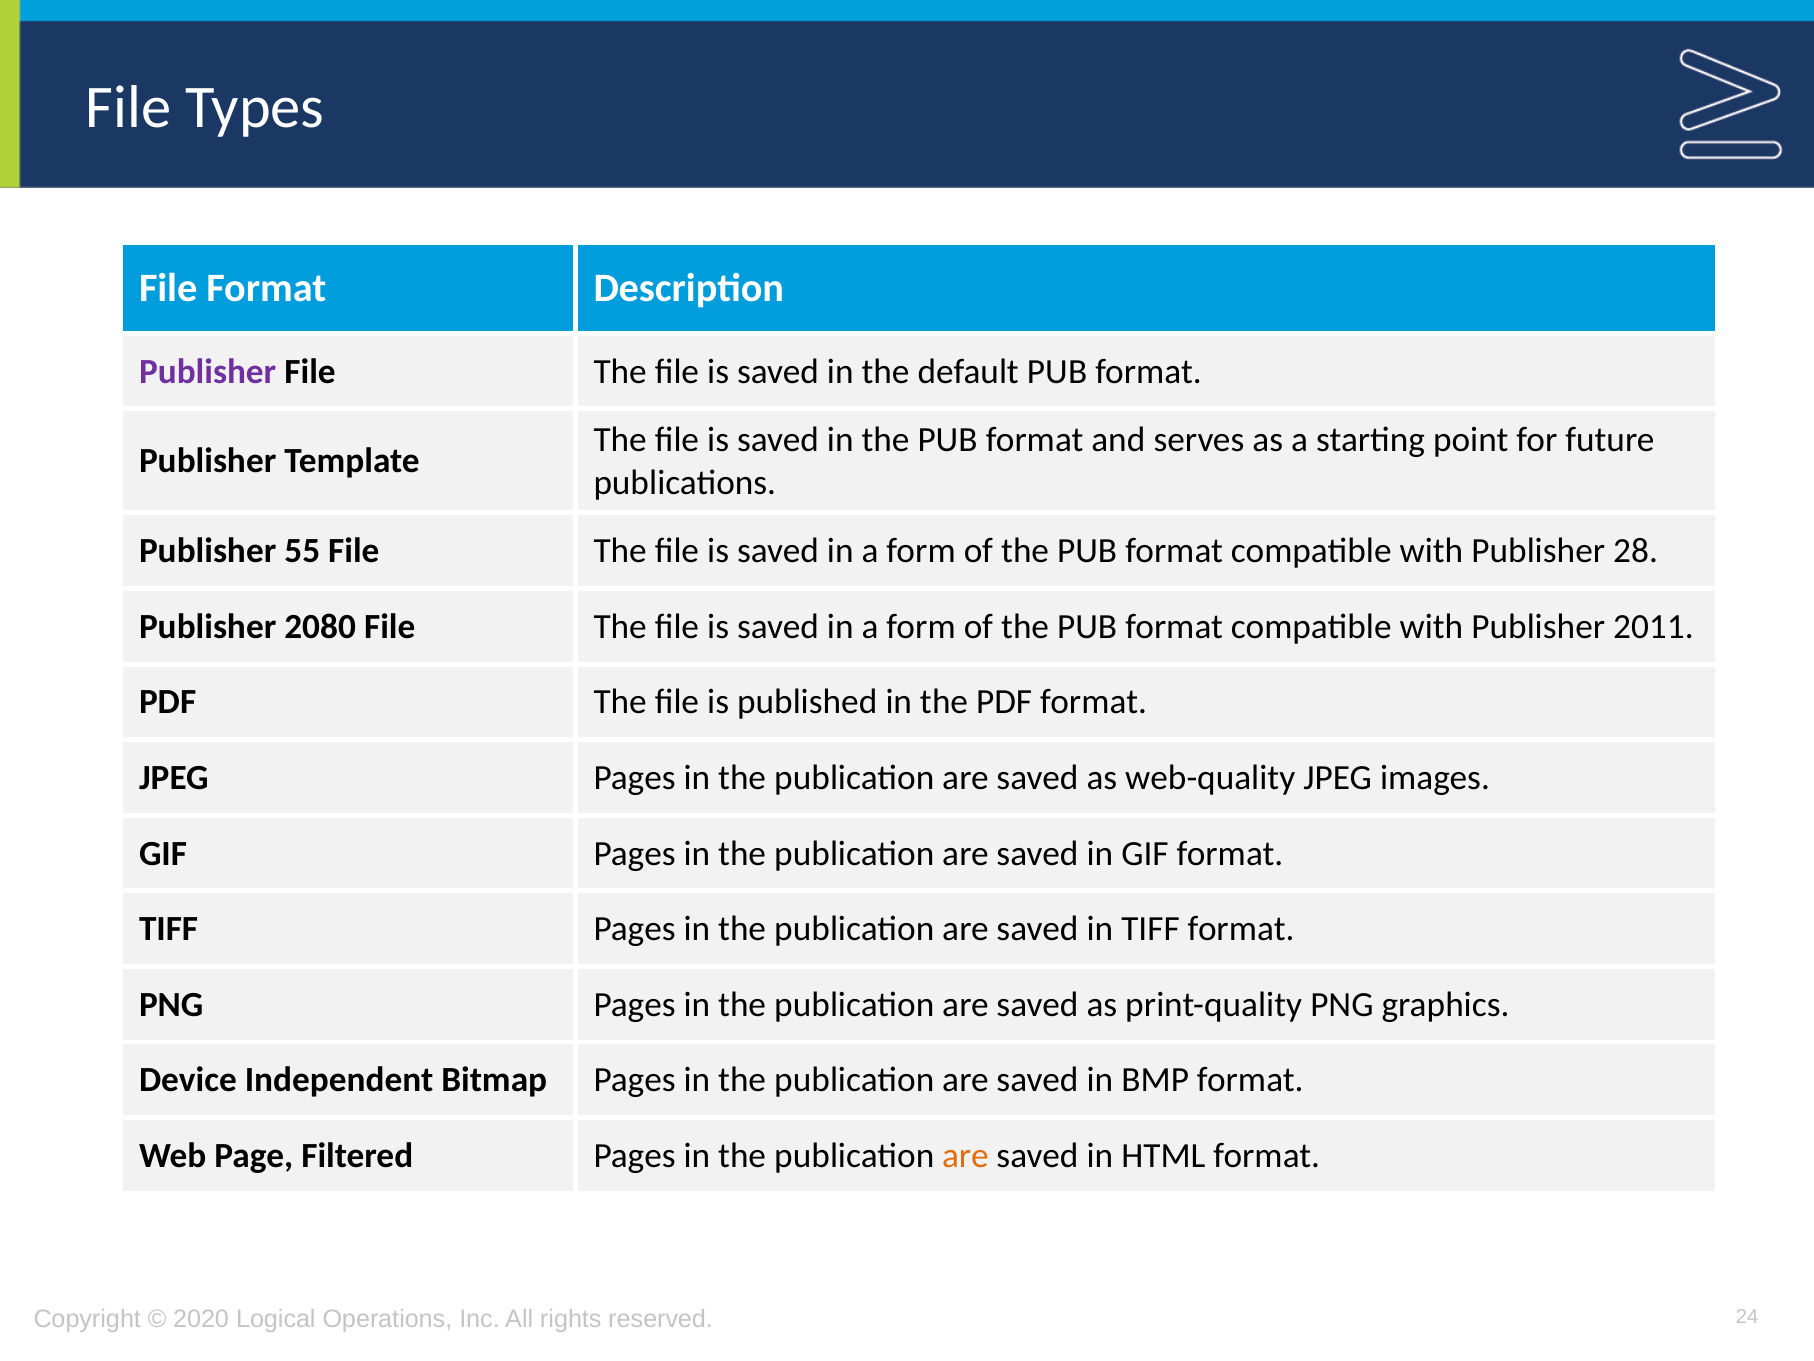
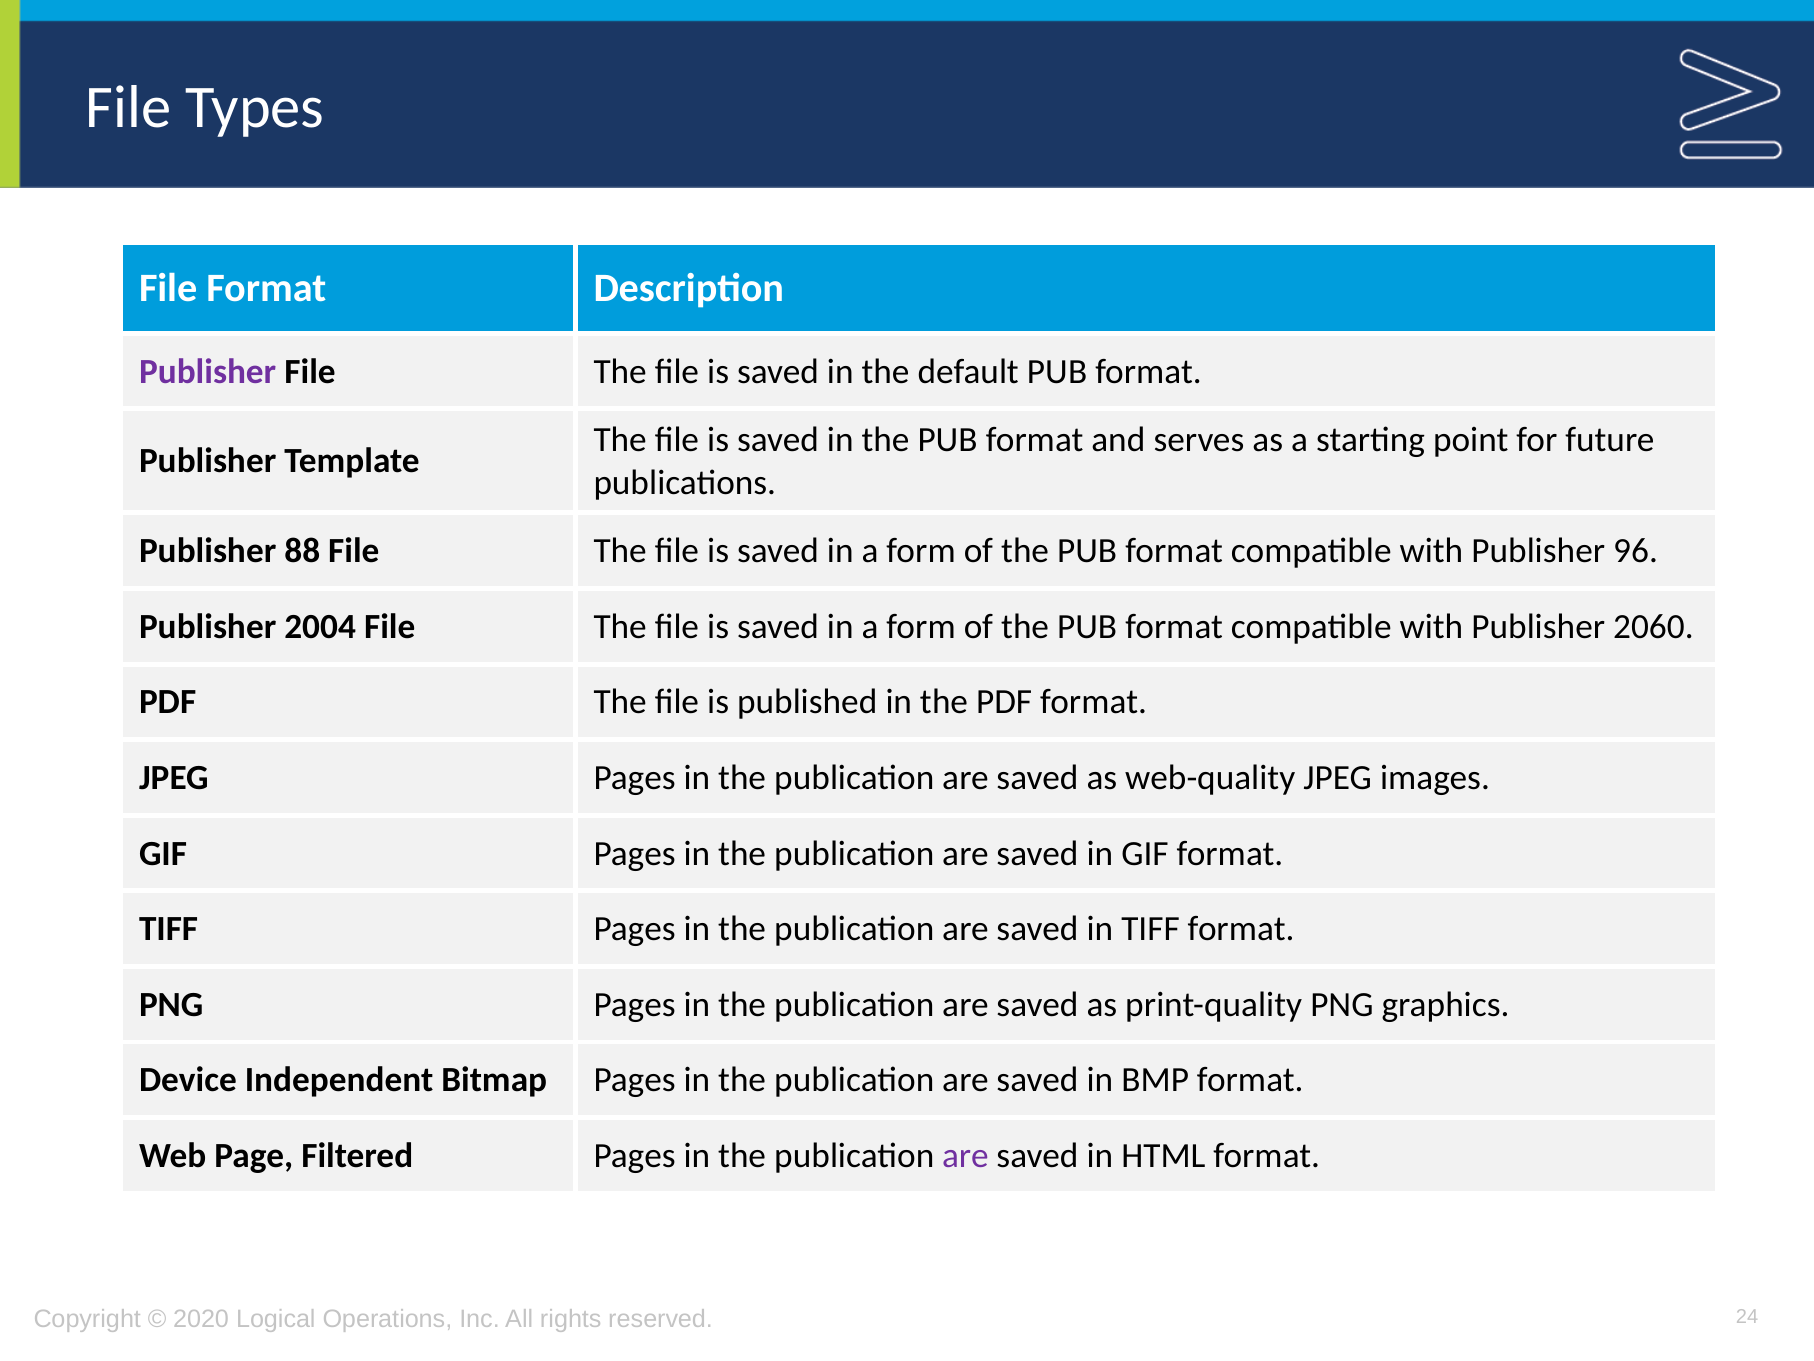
55: 55 -> 88
28: 28 -> 96
2080: 2080 -> 2004
2011: 2011 -> 2060
are at (965, 1155) colour: orange -> purple
